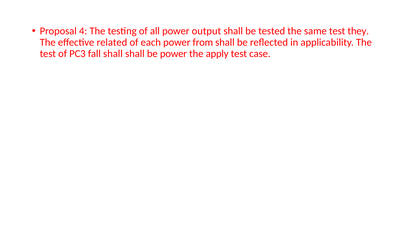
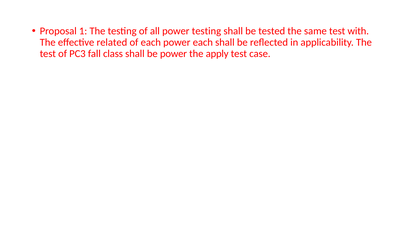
4: 4 -> 1
power output: output -> testing
they: they -> with
power from: from -> each
fall shall: shall -> class
